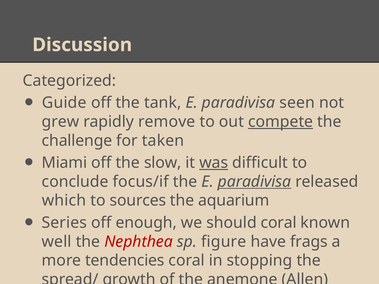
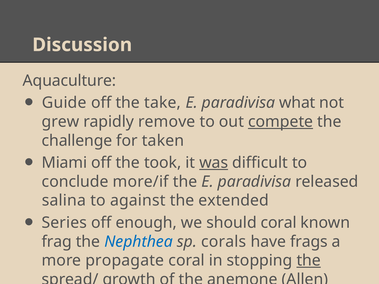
Categorized: Categorized -> Aquaculture
tank: tank -> take
seen: seen -> what
slow: slow -> took
focus/if: focus/if -> more/if
paradivisa at (254, 182) underline: present -> none
which: which -> salina
sources: sources -> against
aquarium: aquarium -> extended
well: well -> frag
Nephthea colour: red -> blue
figure: figure -> corals
tendencies: tendencies -> propagate
the at (309, 261) underline: none -> present
